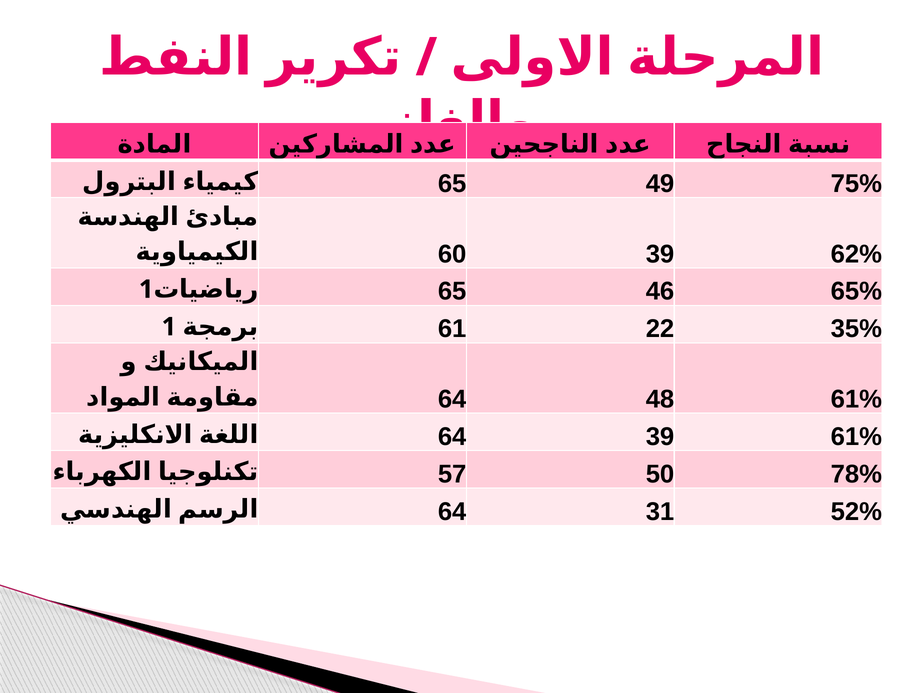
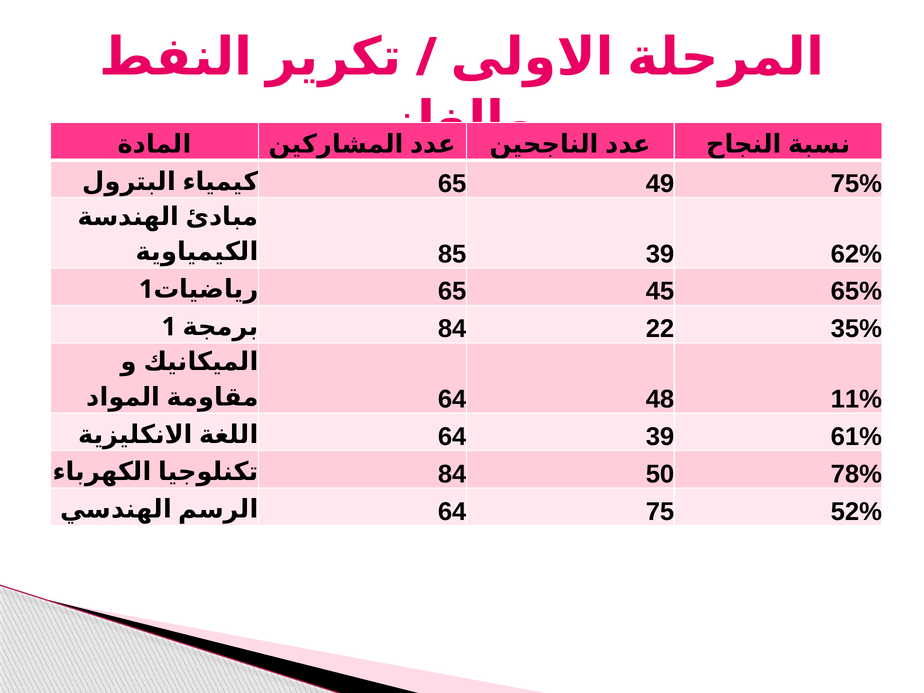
60: 60 -> 85
46: 46 -> 45
61 at (452, 329): 61 -> 84
48 61%: 61% -> 11%
57 at (452, 474): 57 -> 84
31: 31 -> 75
